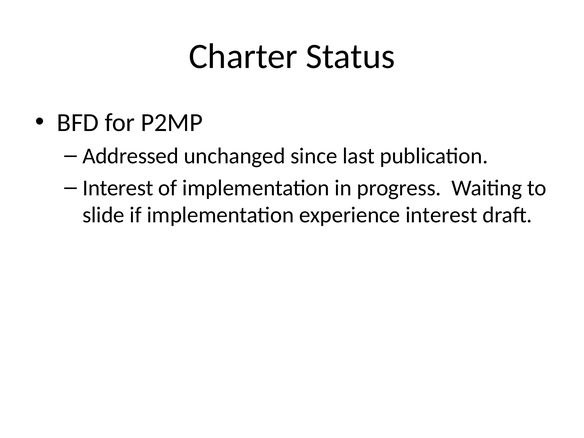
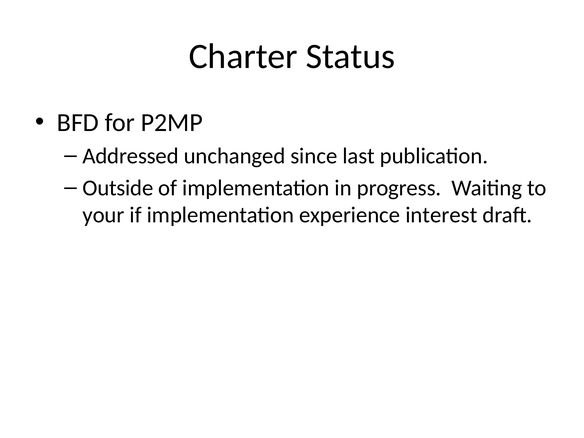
Interest at (118, 188): Interest -> Outside
slide: slide -> your
